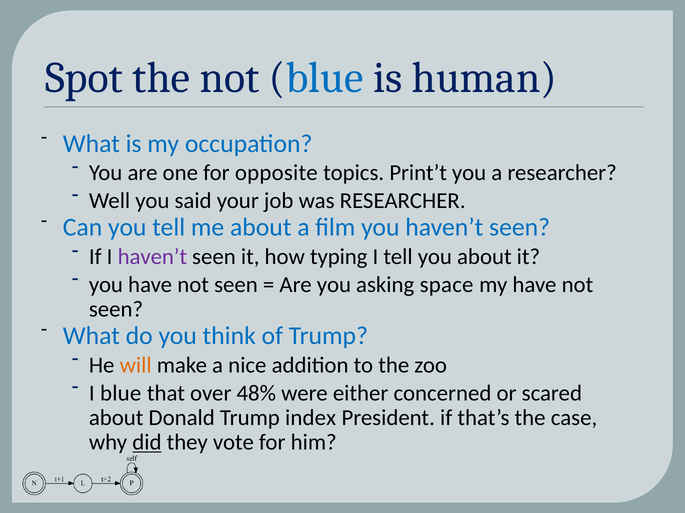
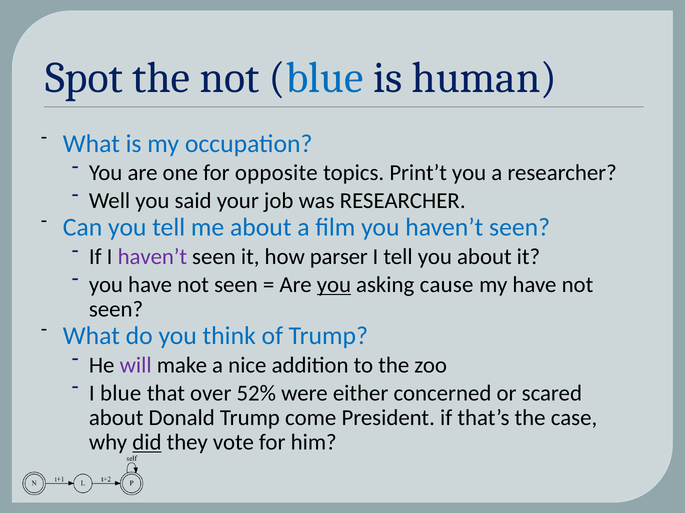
typing: typing -> parser
you at (334, 285) underline: none -> present
space: space -> cause
will colour: orange -> purple
48%: 48% -> 52%
index: index -> come
